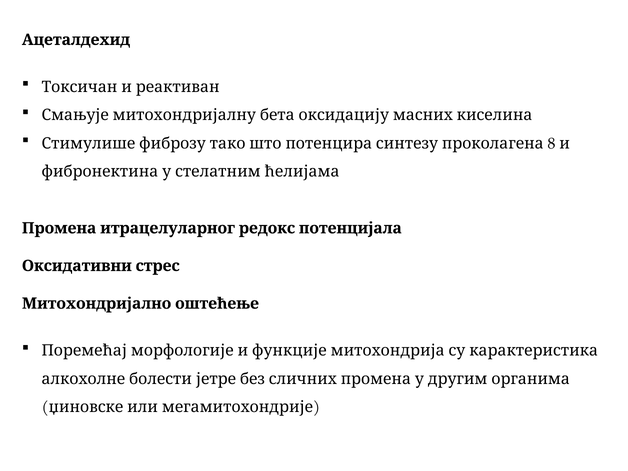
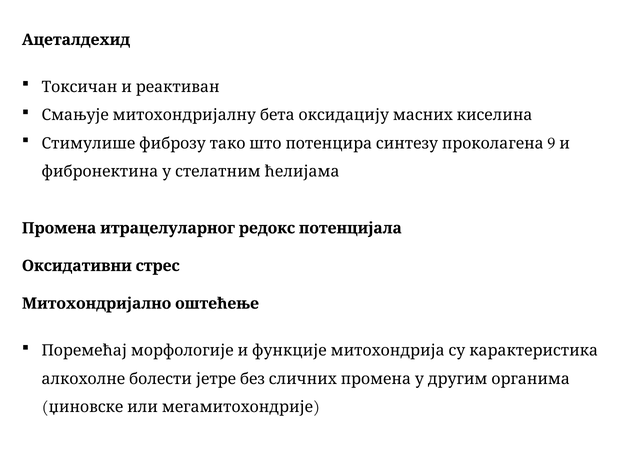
8: 8 -> 9
